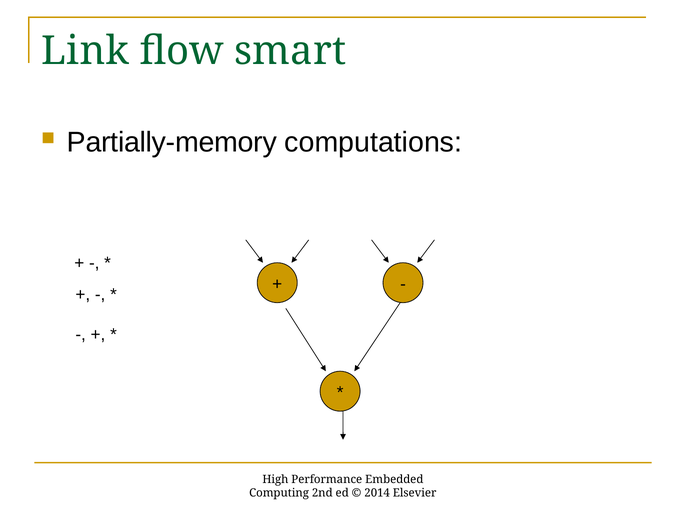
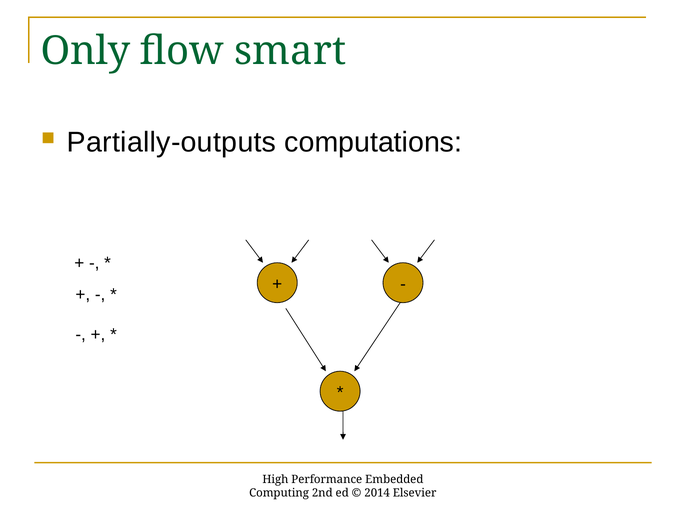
Link: Link -> Only
Partially-memory: Partially-memory -> Partially-outputs
